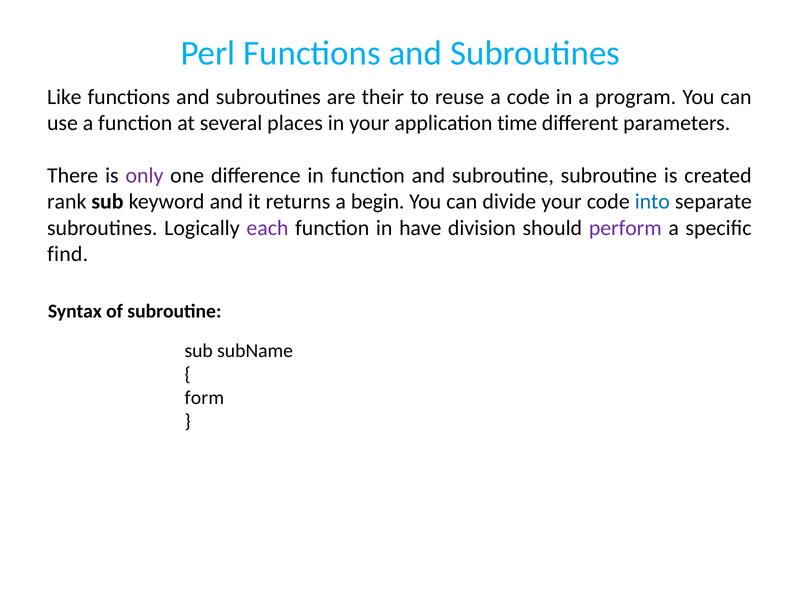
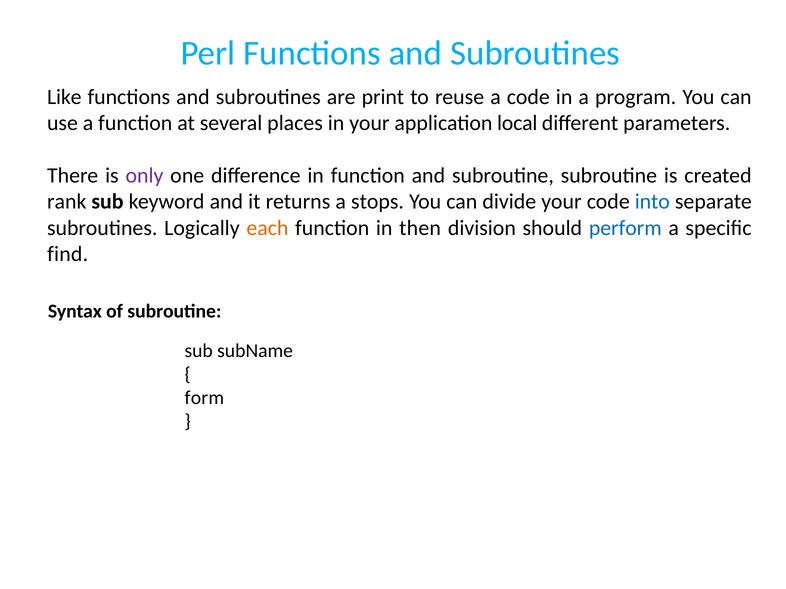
their: their -> print
time: time -> local
begin: begin -> stops
each colour: purple -> orange
have: have -> then
perform colour: purple -> blue
